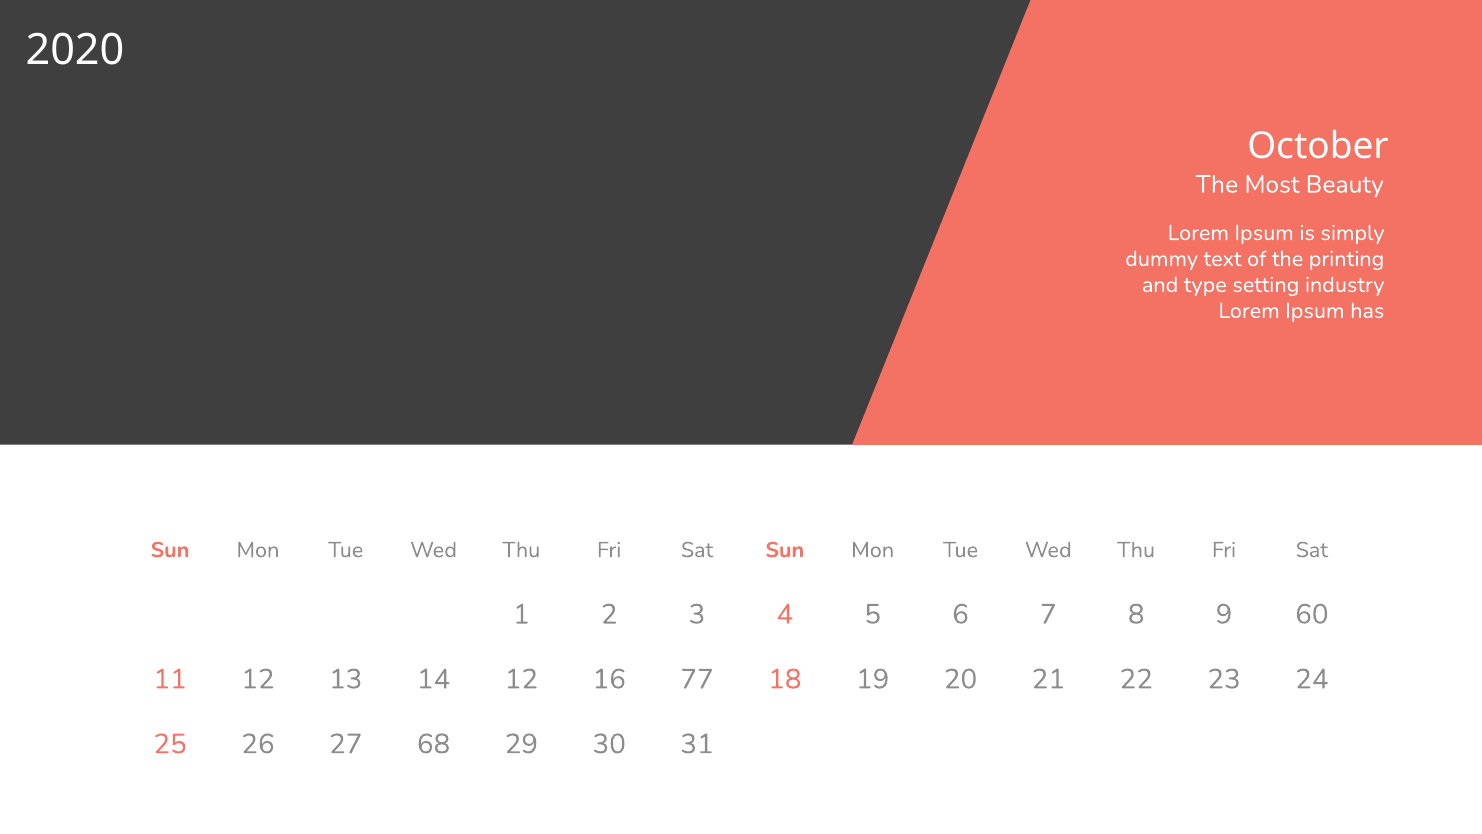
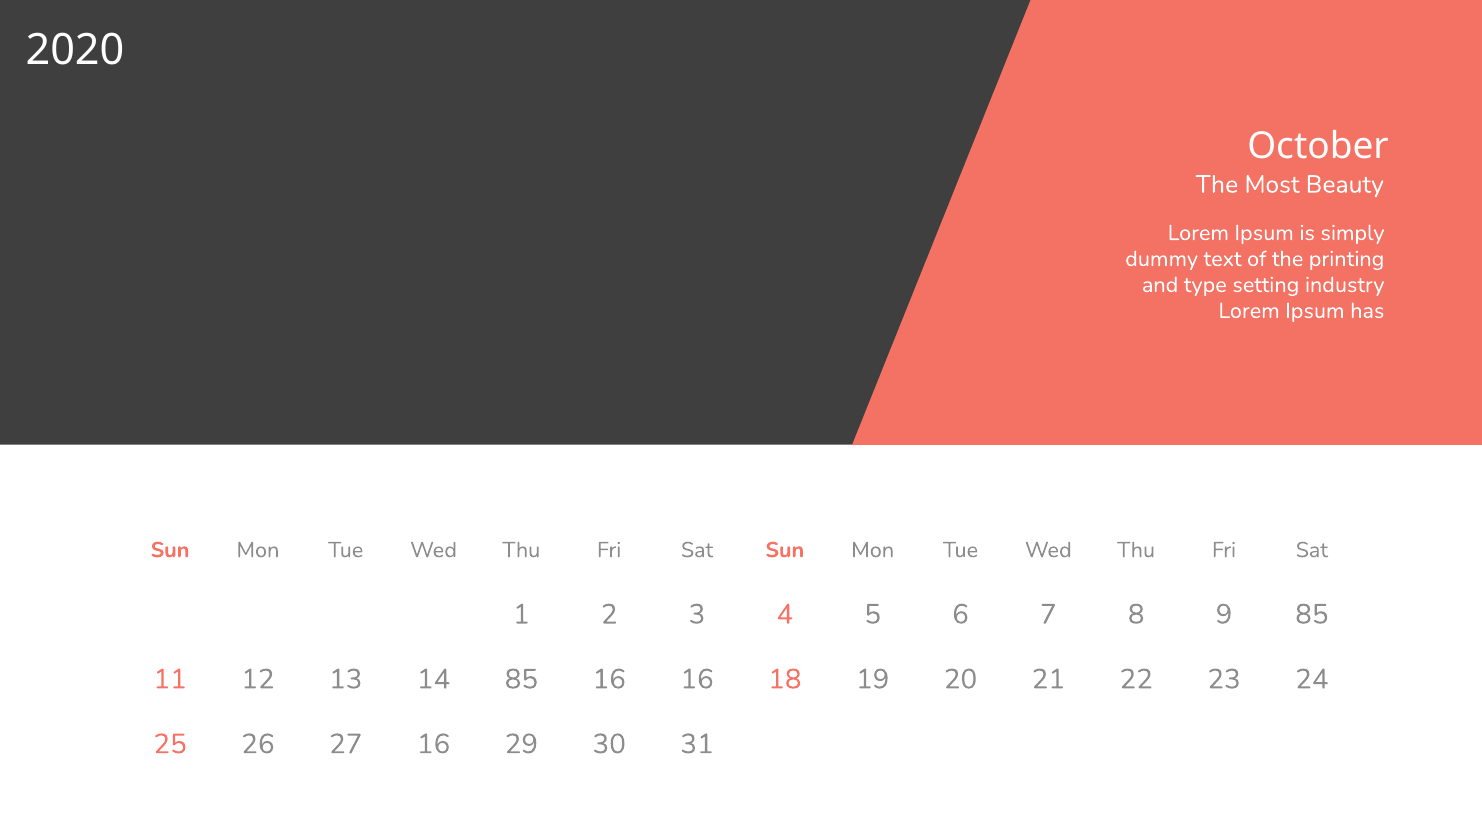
9 60: 60 -> 85
14 12: 12 -> 85
16 77: 77 -> 16
27 68: 68 -> 16
